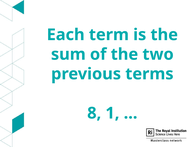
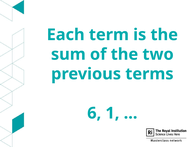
8: 8 -> 6
